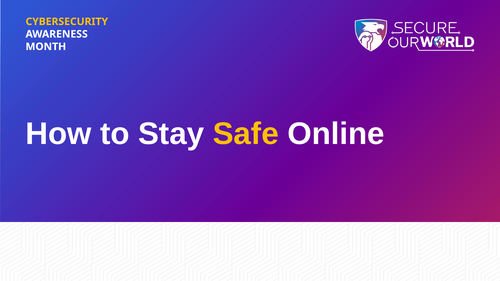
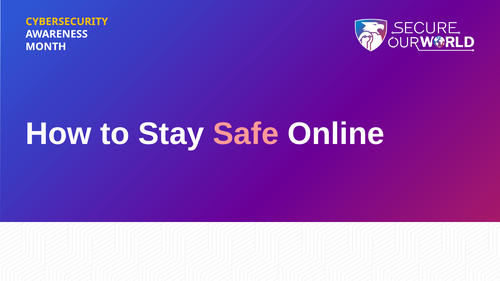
Safe colour: yellow -> pink
